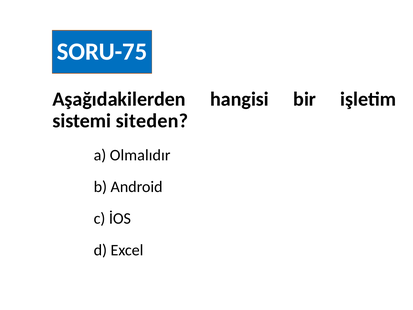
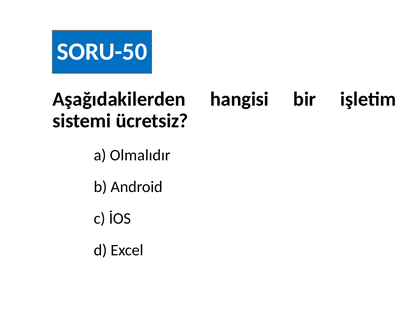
SORU-75: SORU-75 -> SORU-50
siteden: siteden -> ücretsiz
